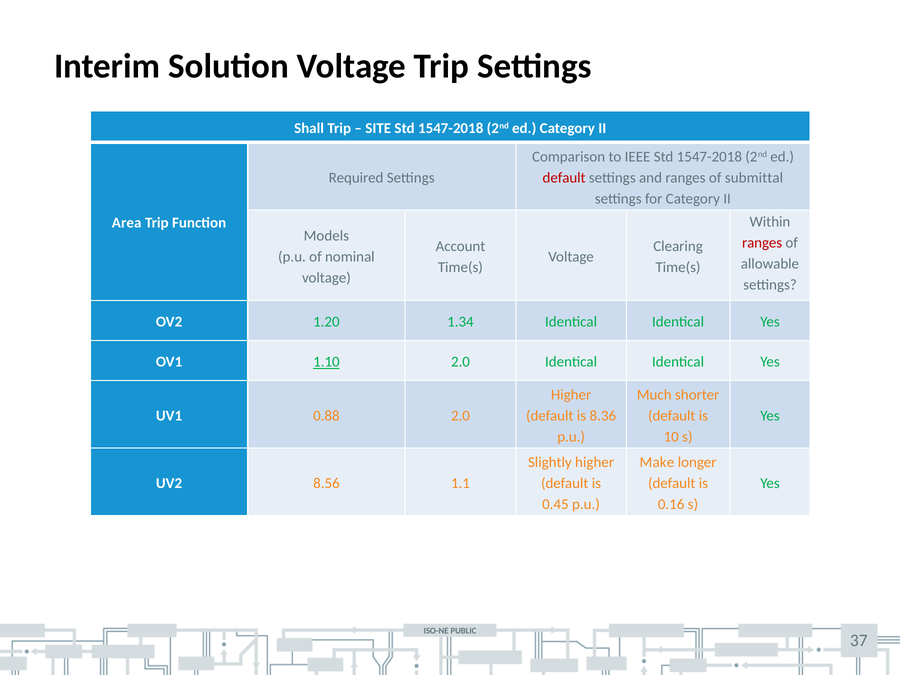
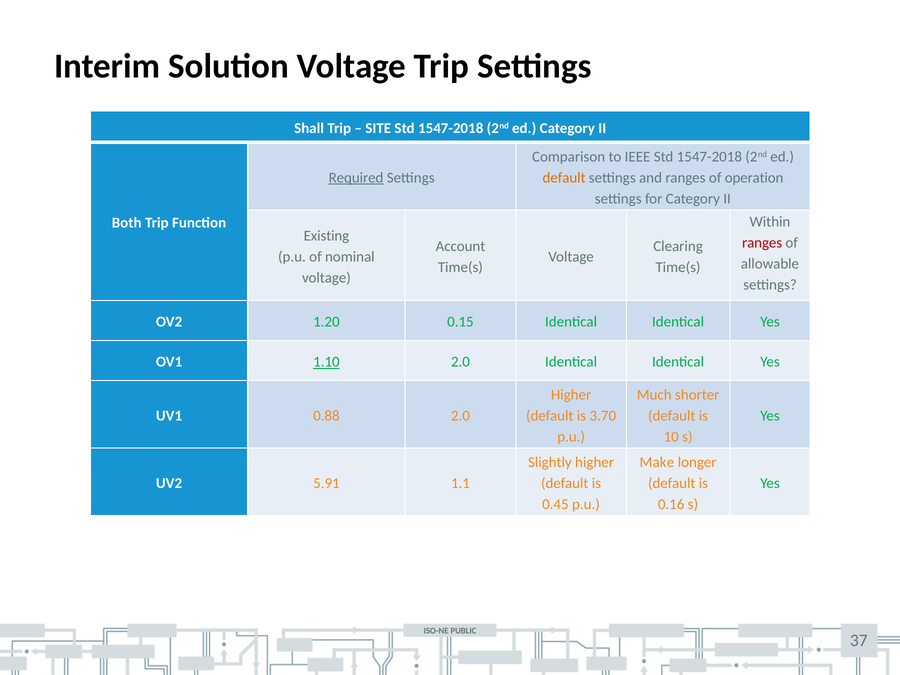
Required underline: none -> present
default at (564, 178) colour: red -> orange
submittal: submittal -> operation
Area: Area -> Both
Models: Models -> Existing
1.34: 1.34 -> 0.15
8.36: 8.36 -> 3.70
8.56: 8.56 -> 5.91
